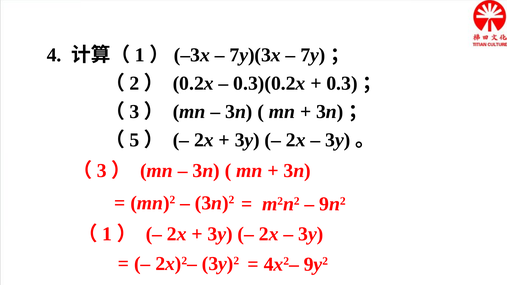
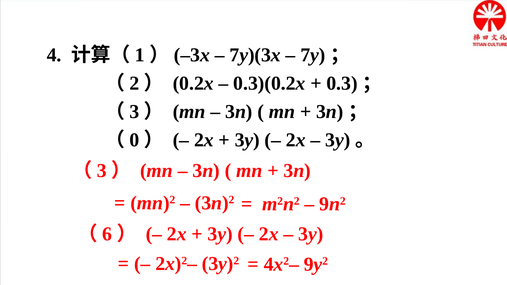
5: 5 -> 0
1 at (107, 234): 1 -> 6
